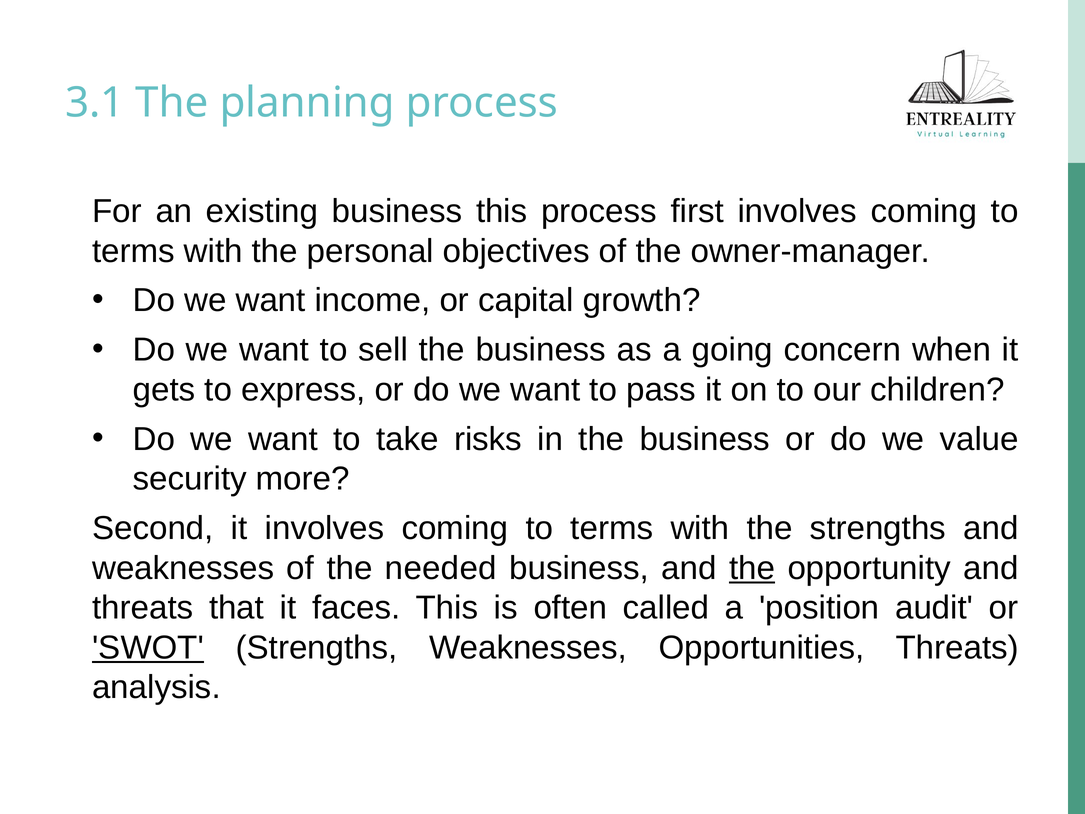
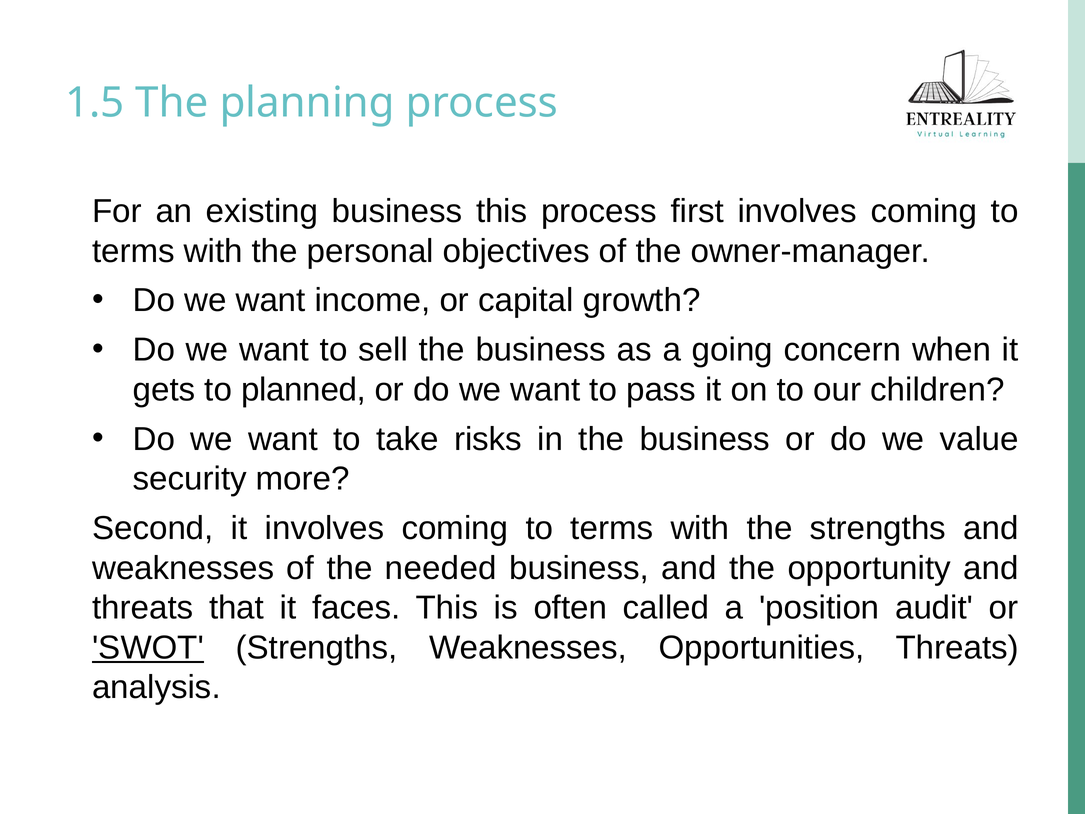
3.1: 3.1 -> 1.5
express: express -> planned
the at (752, 568) underline: present -> none
